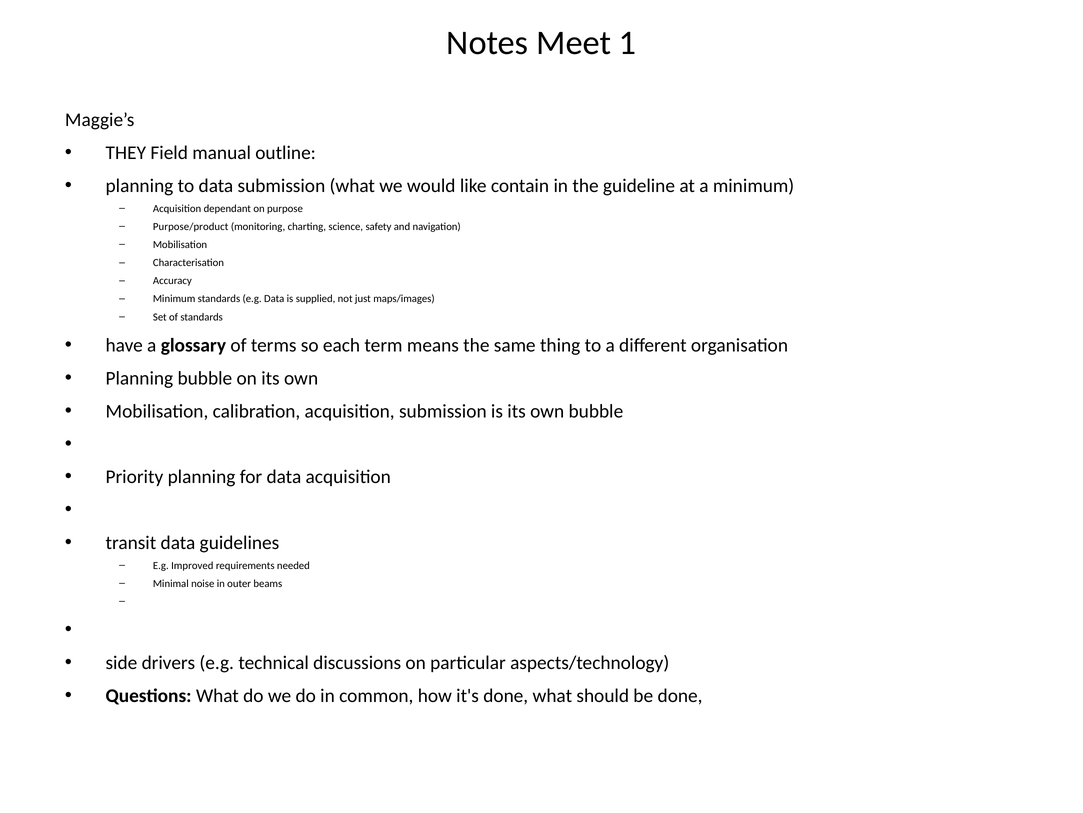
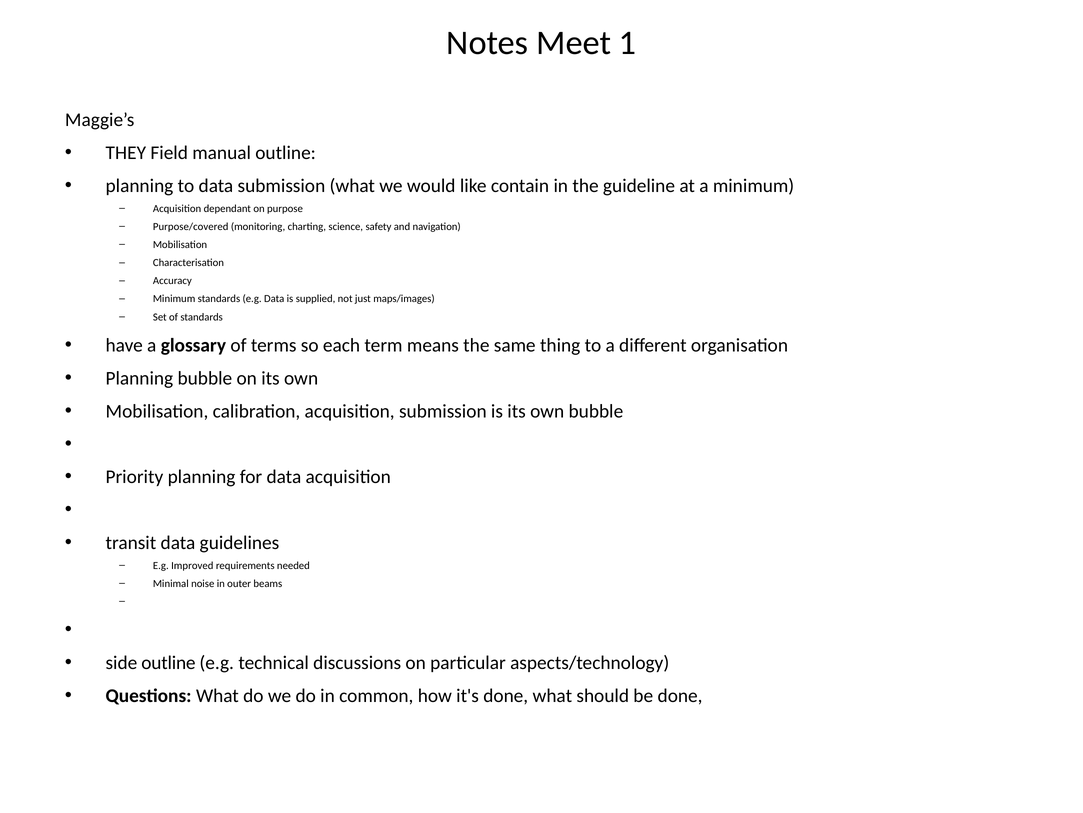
Purpose/product: Purpose/product -> Purpose/covered
side drivers: drivers -> outline
